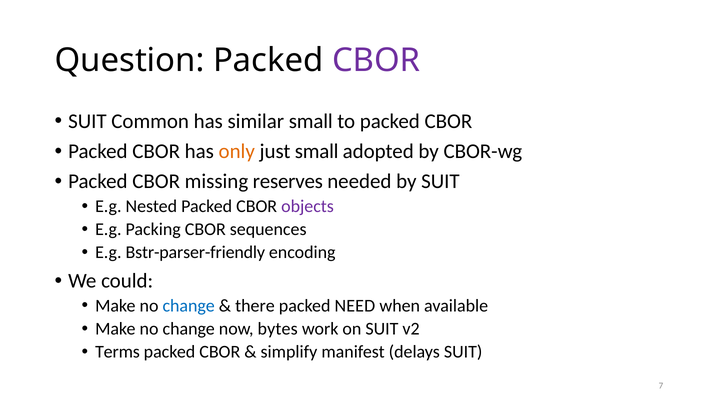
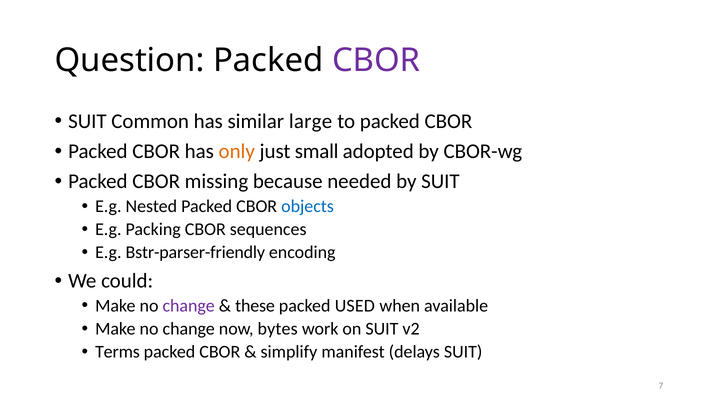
similar small: small -> large
reserves: reserves -> because
objects colour: purple -> blue
change at (189, 306) colour: blue -> purple
there: there -> these
NEED: NEED -> USED
